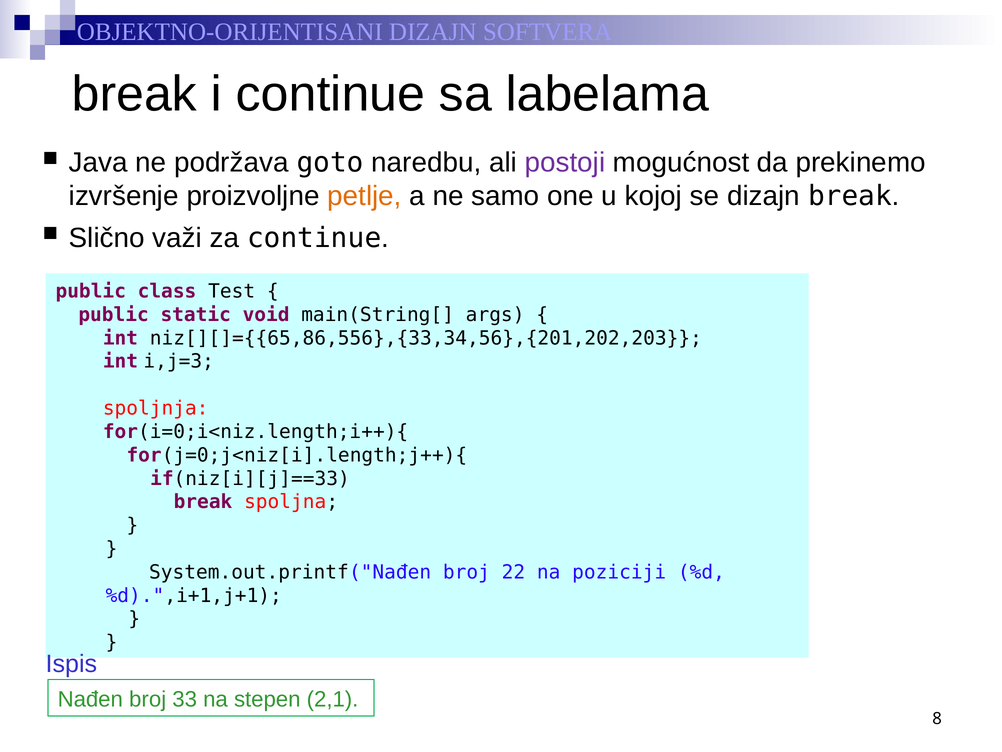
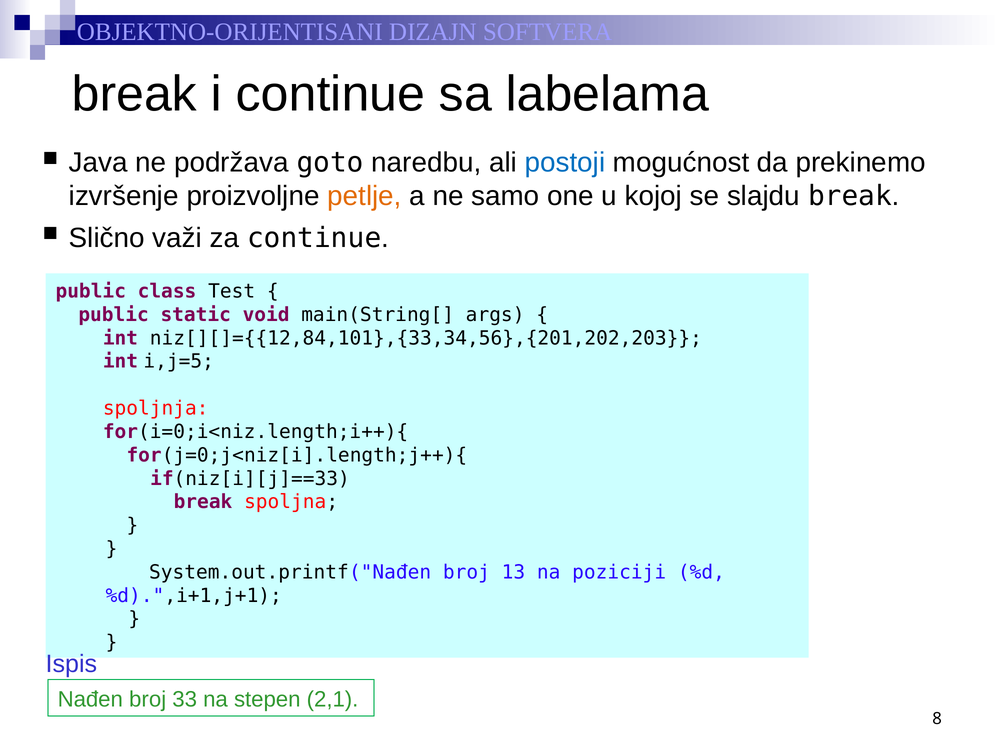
postoji colour: purple -> blue
se dizajn: dizajn -> slajdu
niz[][]={{65,86,556},{33,34,56},{201,202,203: niz[][]={{65,86,556},{33,34,56},{201,202,203 -> niz[][]={{12,84,101},{33,34,56},{201,202,203
i,j=3: i,j=3 -> i,j=5
22: 22 -> 13
